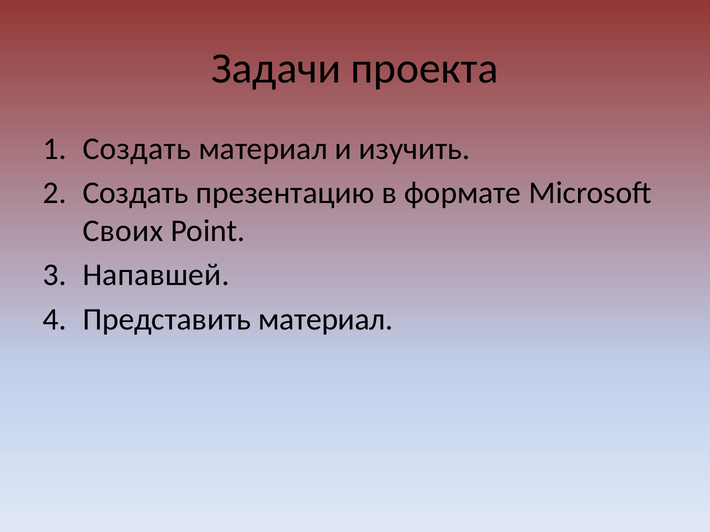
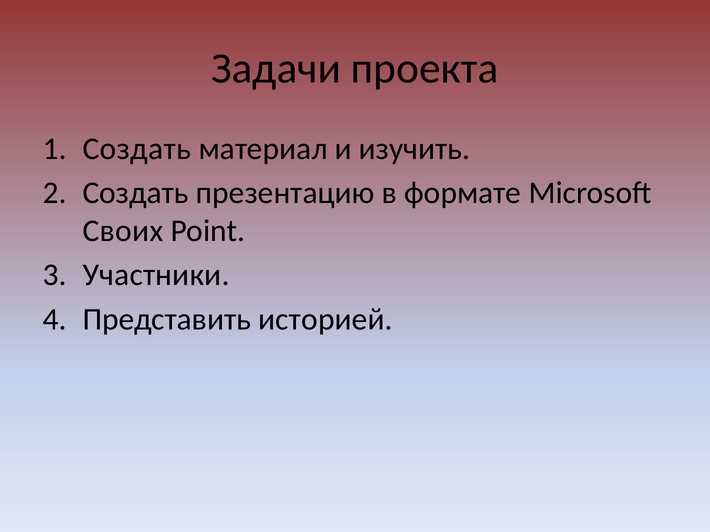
Напавшей: Напавшей -> Участники
Представить материал: материал -> историей
